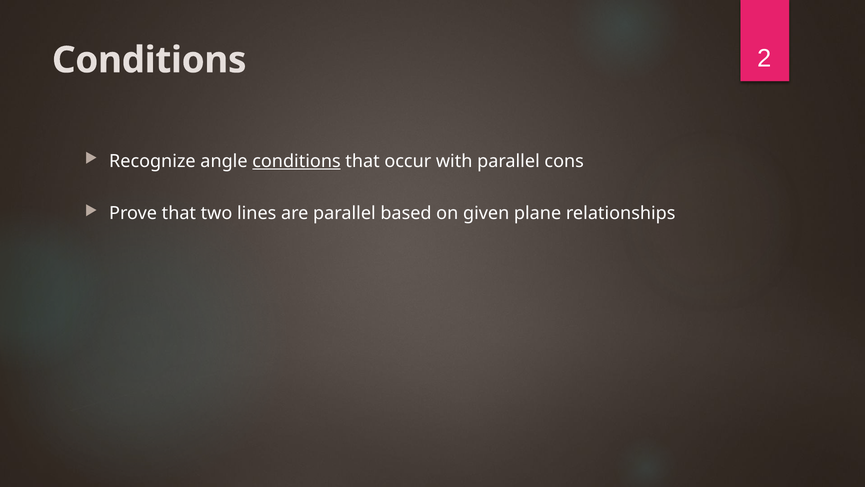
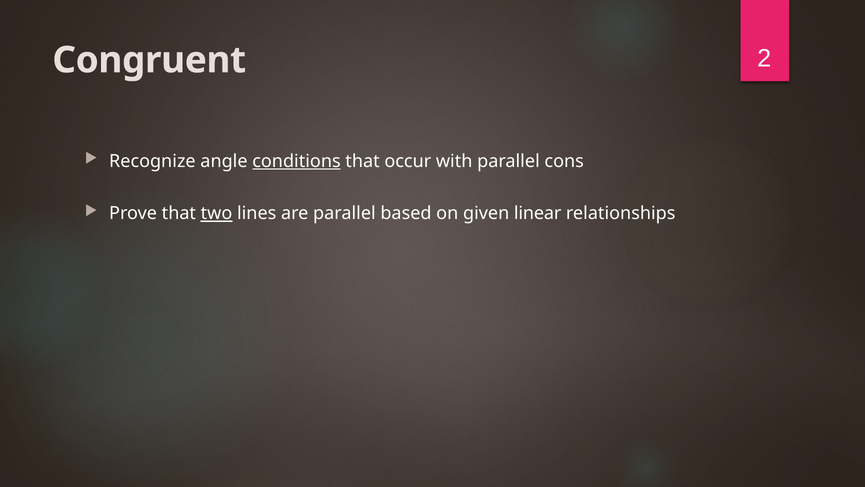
Conditions at (149, 60): Conditions -> Congruent
two underline: none -> present
plane: plane -> linear
